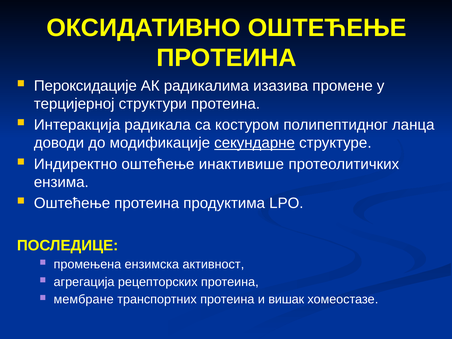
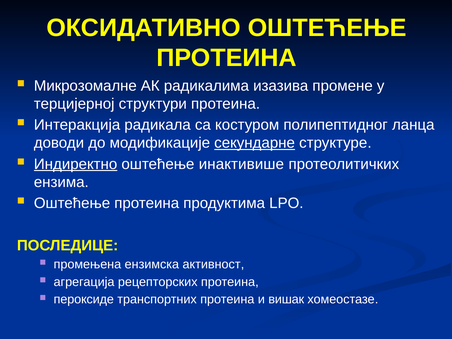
Пероксидације: Пероксидације -> Микрозомалне
Индиректно underline: none -> present
мембране: мембране -> пероксиде
